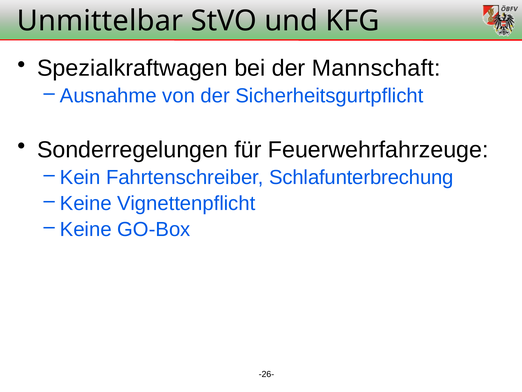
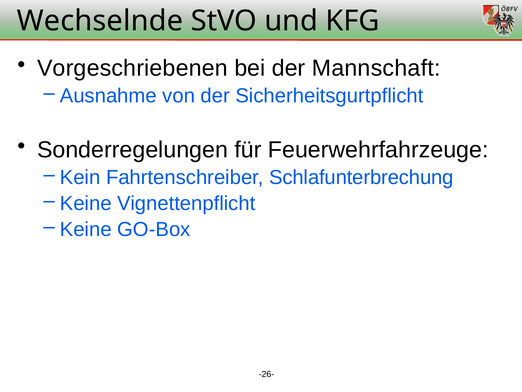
Unmittelbar: Unmittelbar -> Wechselnde
Spezialkraftwagen: Spezialkraftwagen -> Vorgeschriebenen
